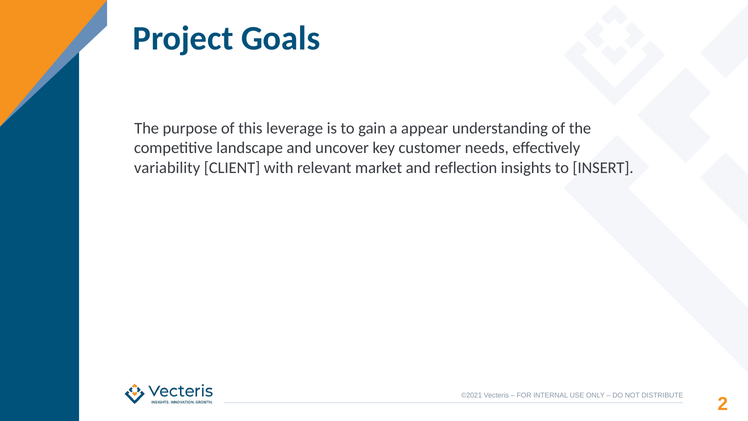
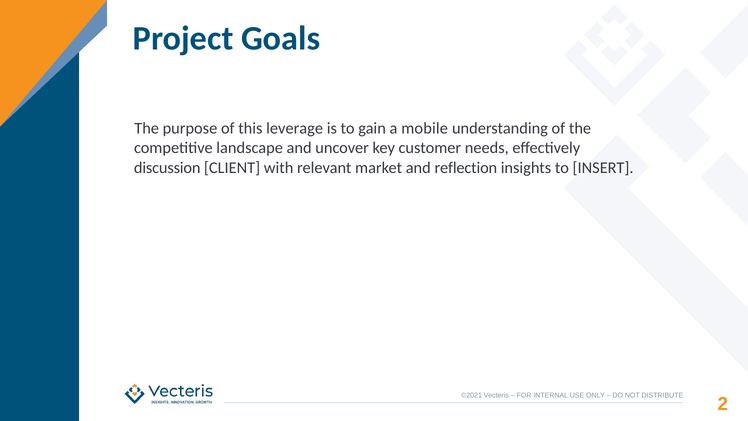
appear: appear -> mobile
variability: variability -> discussion
